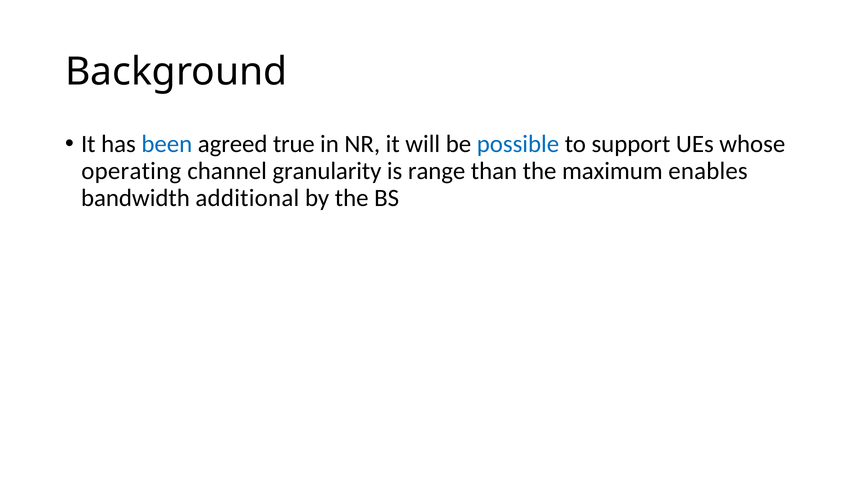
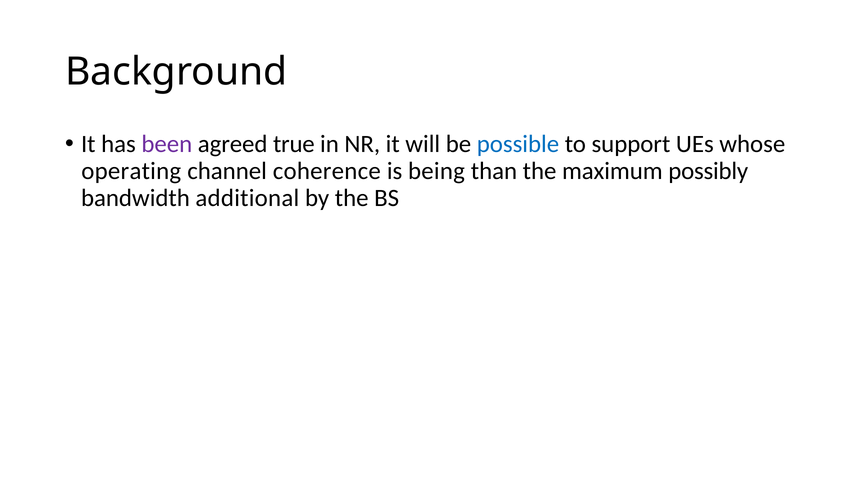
been colour: blue -> purple
granularity: granularity -> coherence
range: range -> being
enables: enables -> possibly
